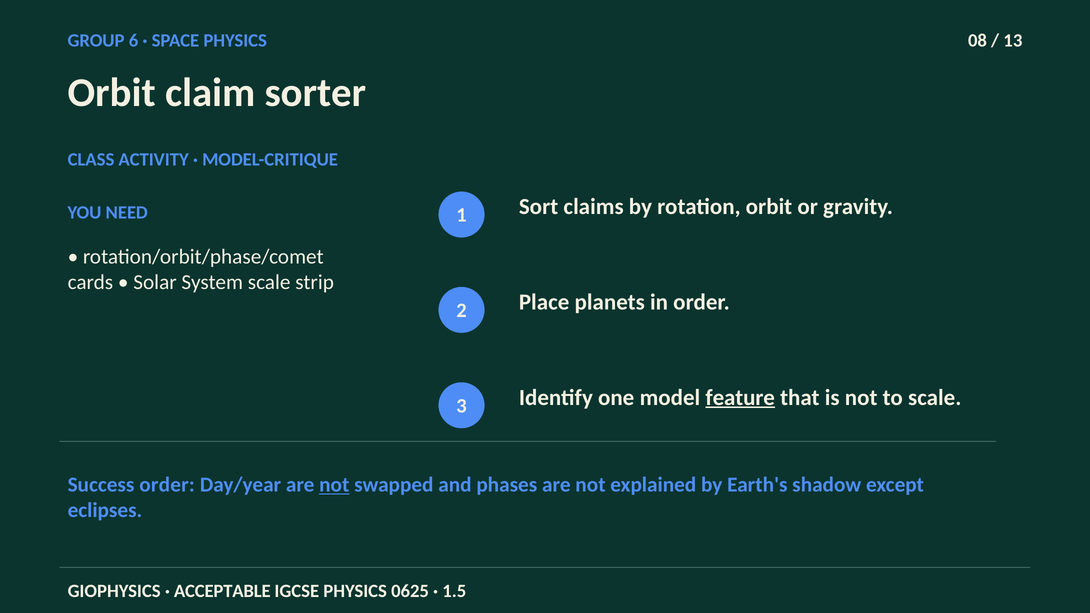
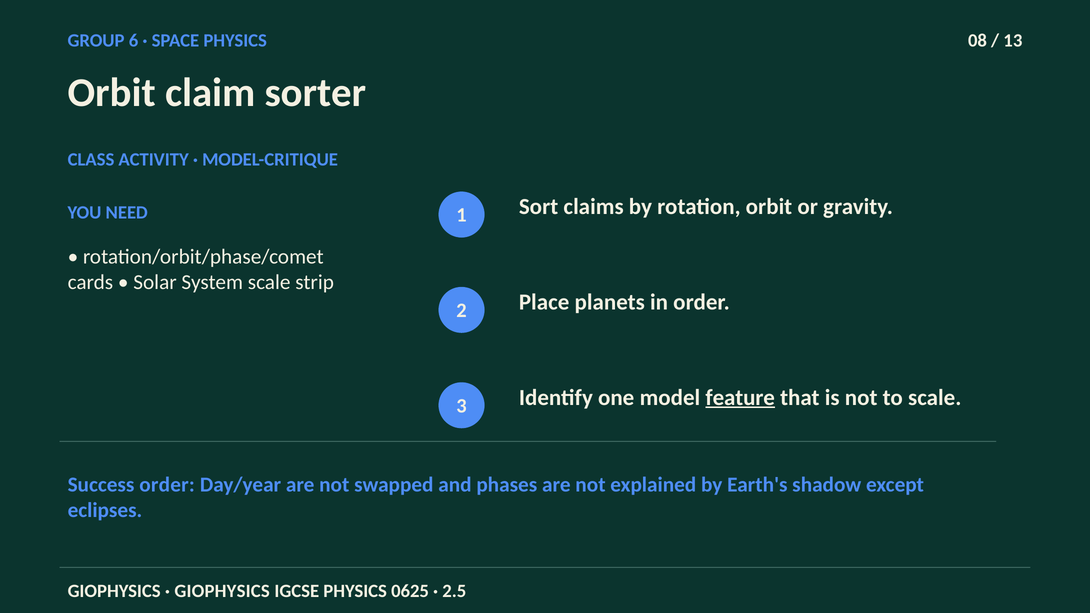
not at (334, 485) underline: present -> none
ACCEPTABLE at (222, 591): ACCEPTABLE -> GIOPHYSICS
1.5: 1.5 -> 2.5
